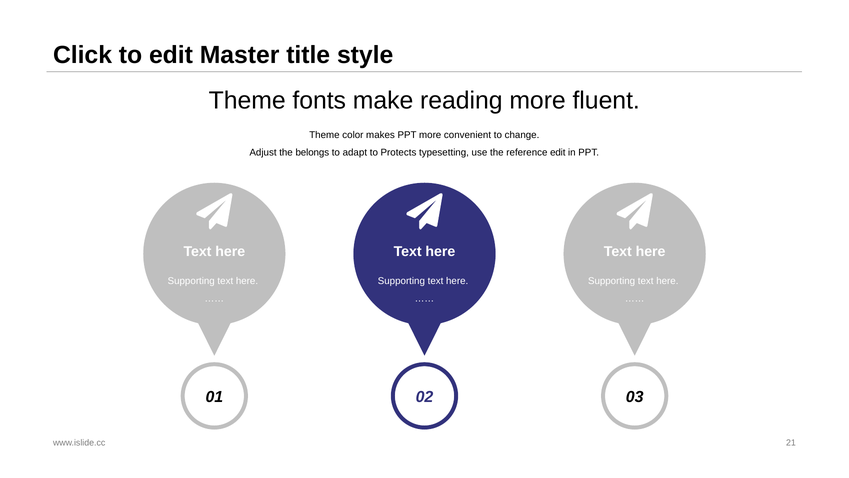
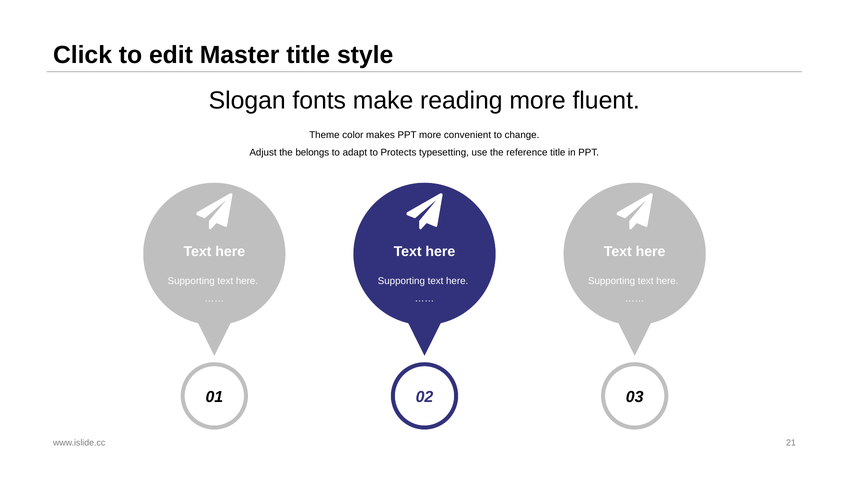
Theme at (247, 101): Theme -> Slogan
reference edit: edit -> title
